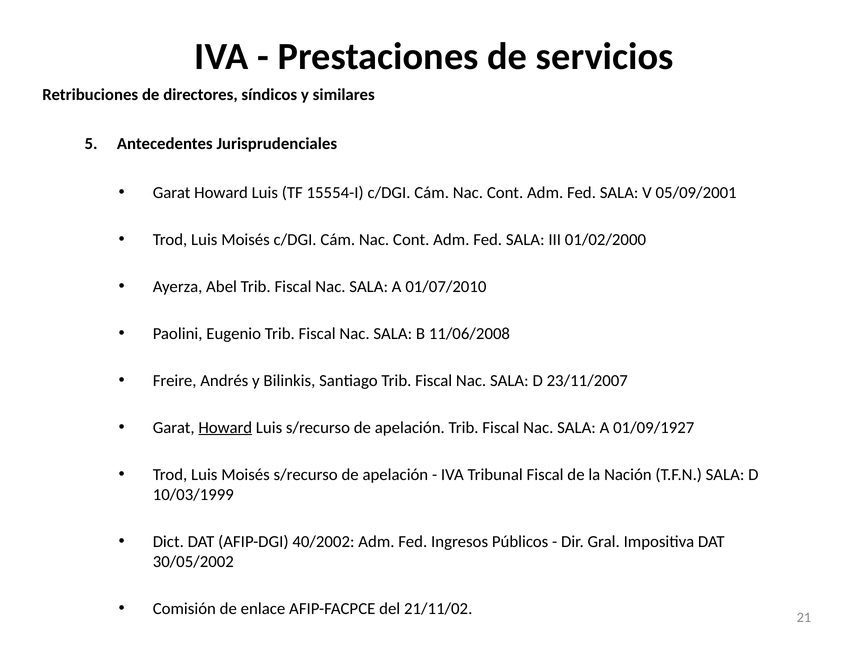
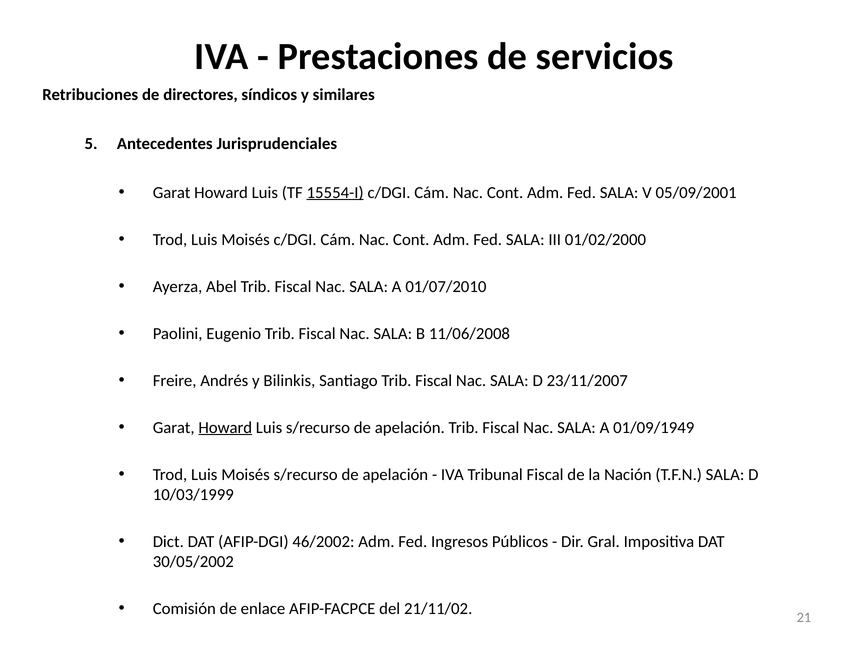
15554-I underline: none -> present
01/09/1927: 01/09/1927 -> 01/09/1949
40/2002: 40/2002 -> 46/2002
